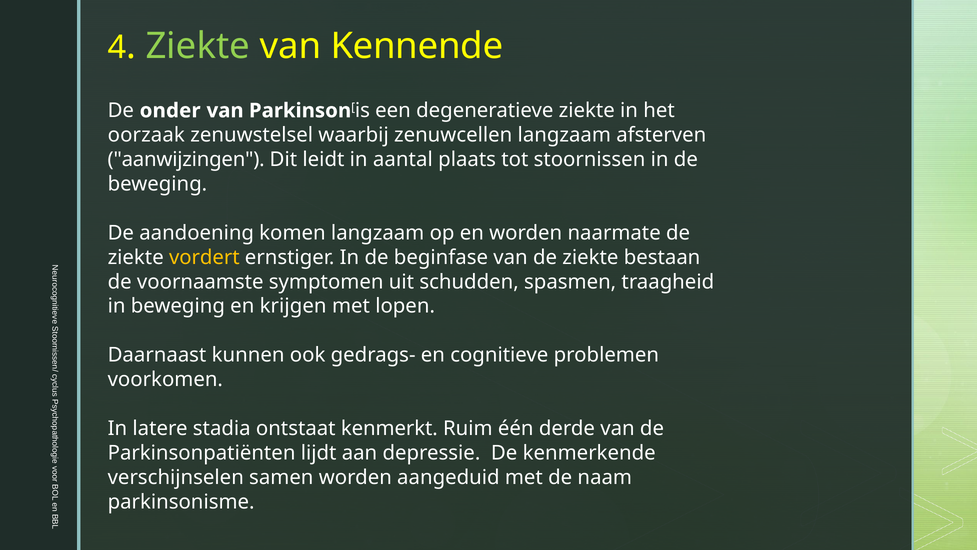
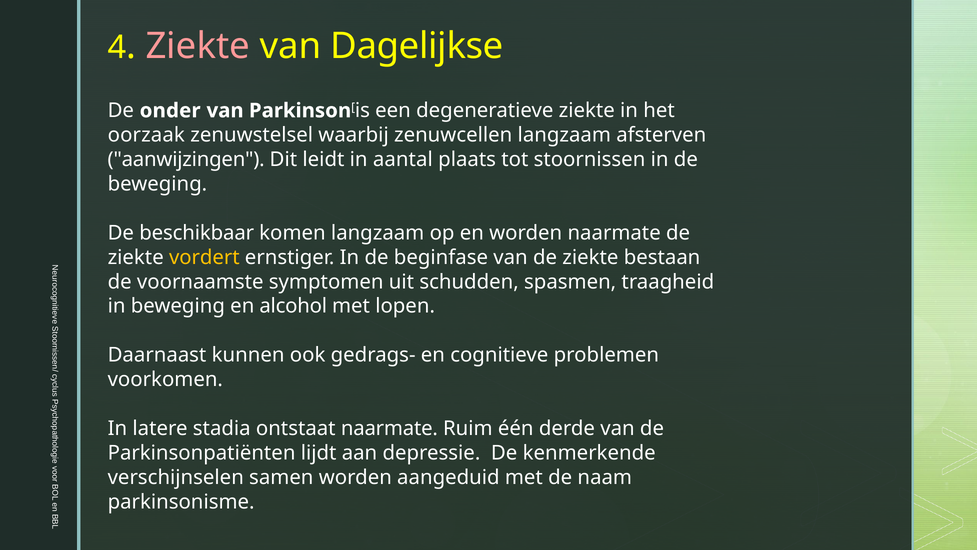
Ziekte at (198, 46) colour: light green -> pink
Kennende: Kennende -> Dagelijkse
aandoening: aandoening -> beschikbaar
krijgen: krijgen -> alcohol
ontstaat kenmerkt: kenmerkt -> naarmate
